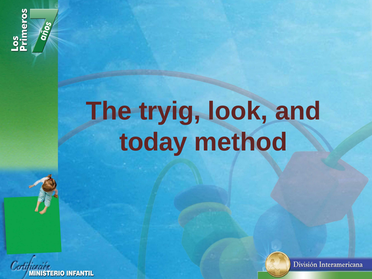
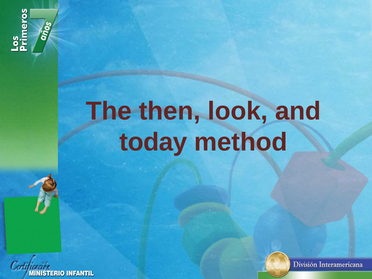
tryig: tryig -> then
